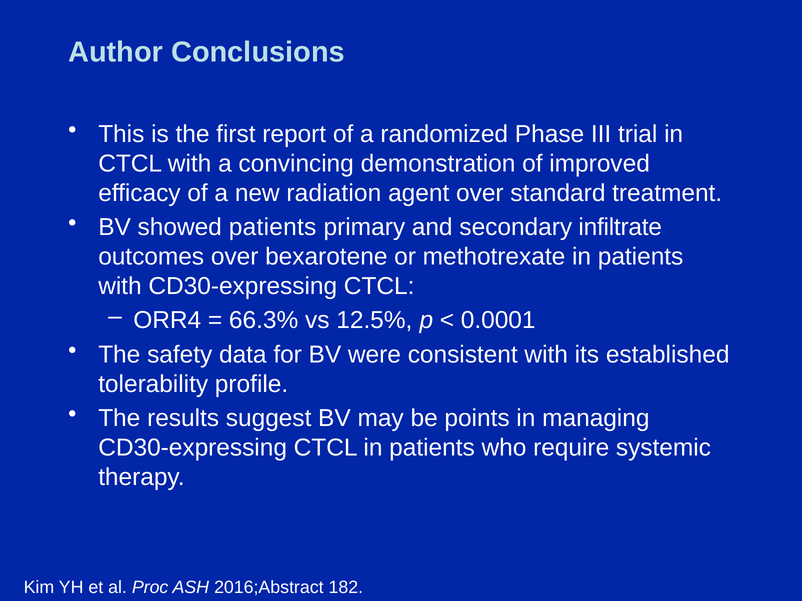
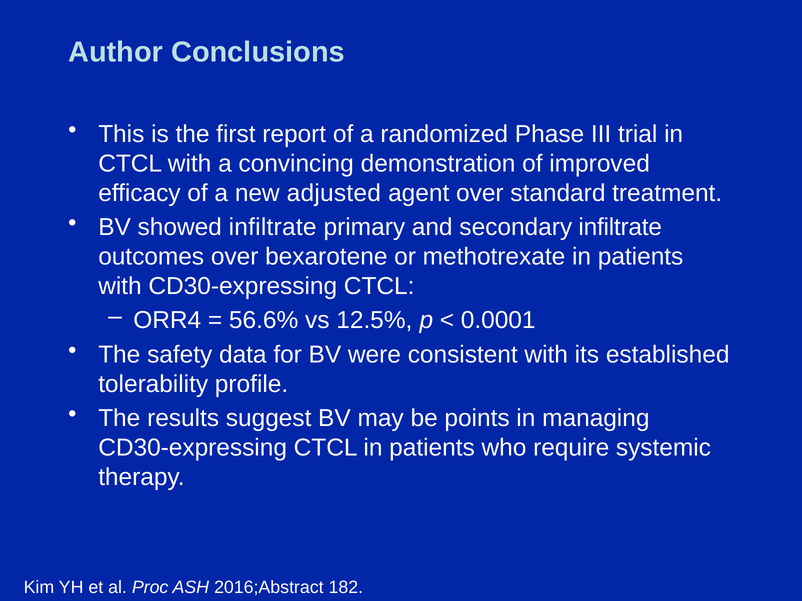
radiation: radiation -> adjusted
showed patients: patients -> infiltrate
66.3%: 66.3% -> 56.6%
